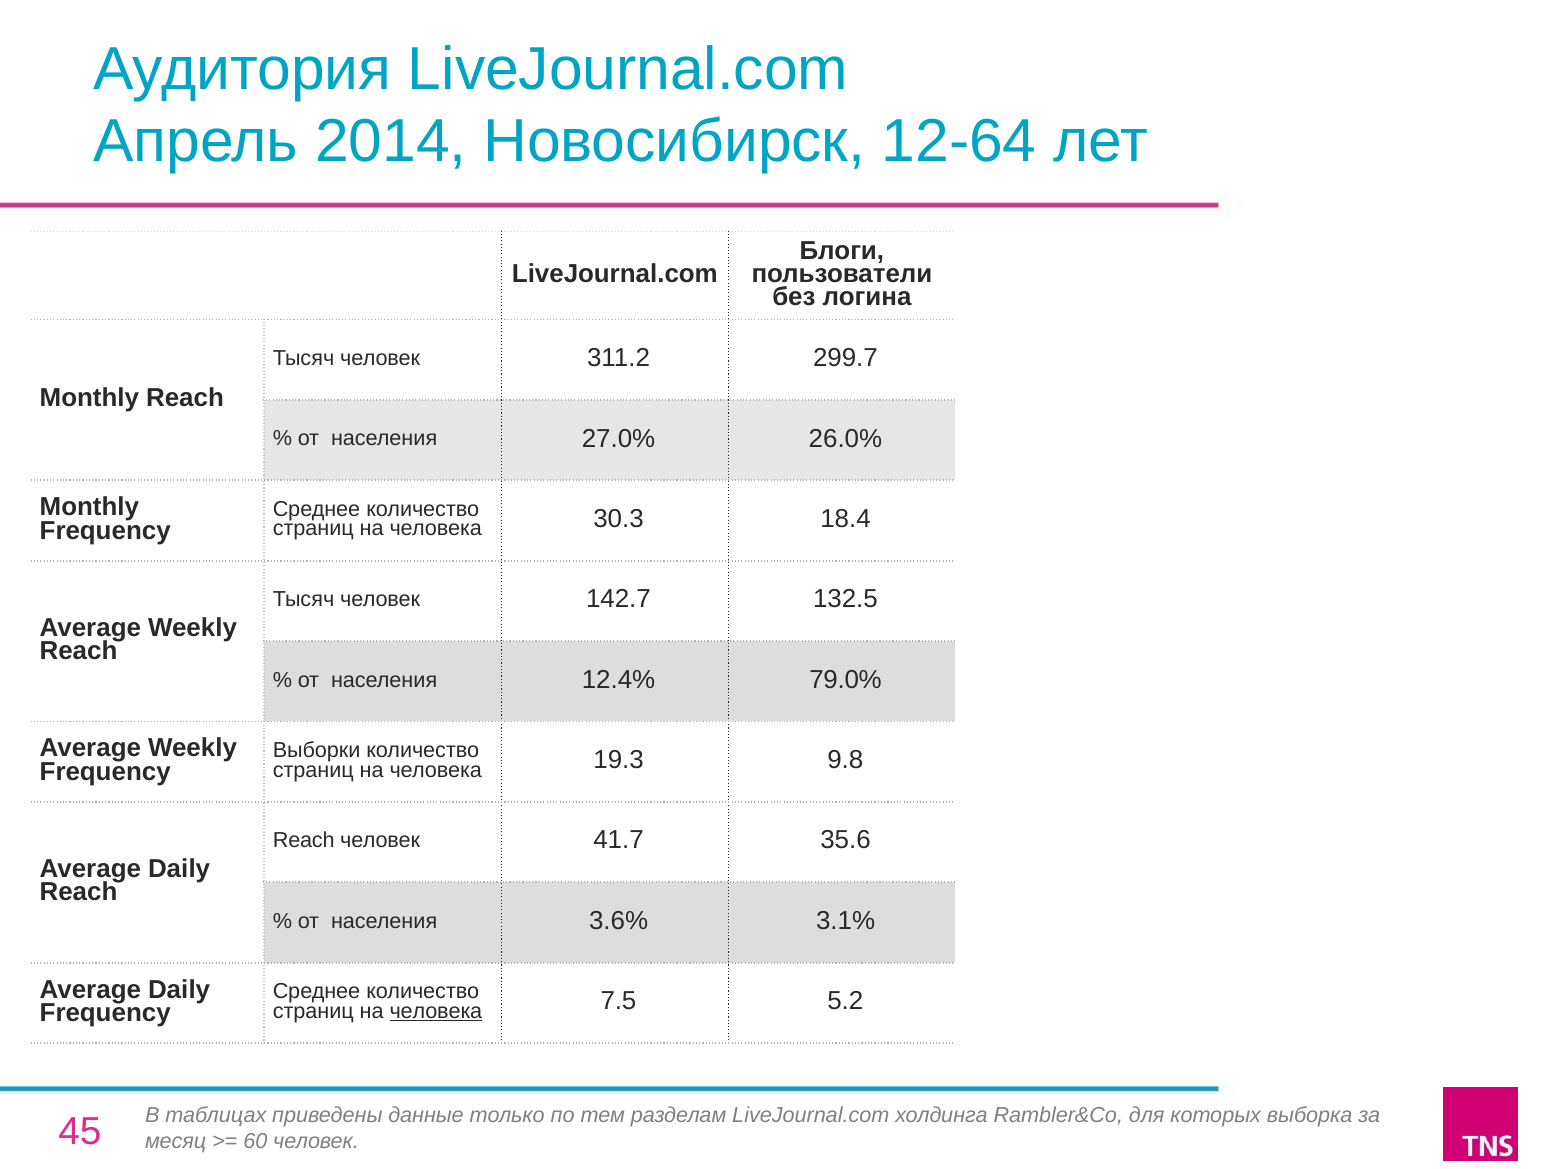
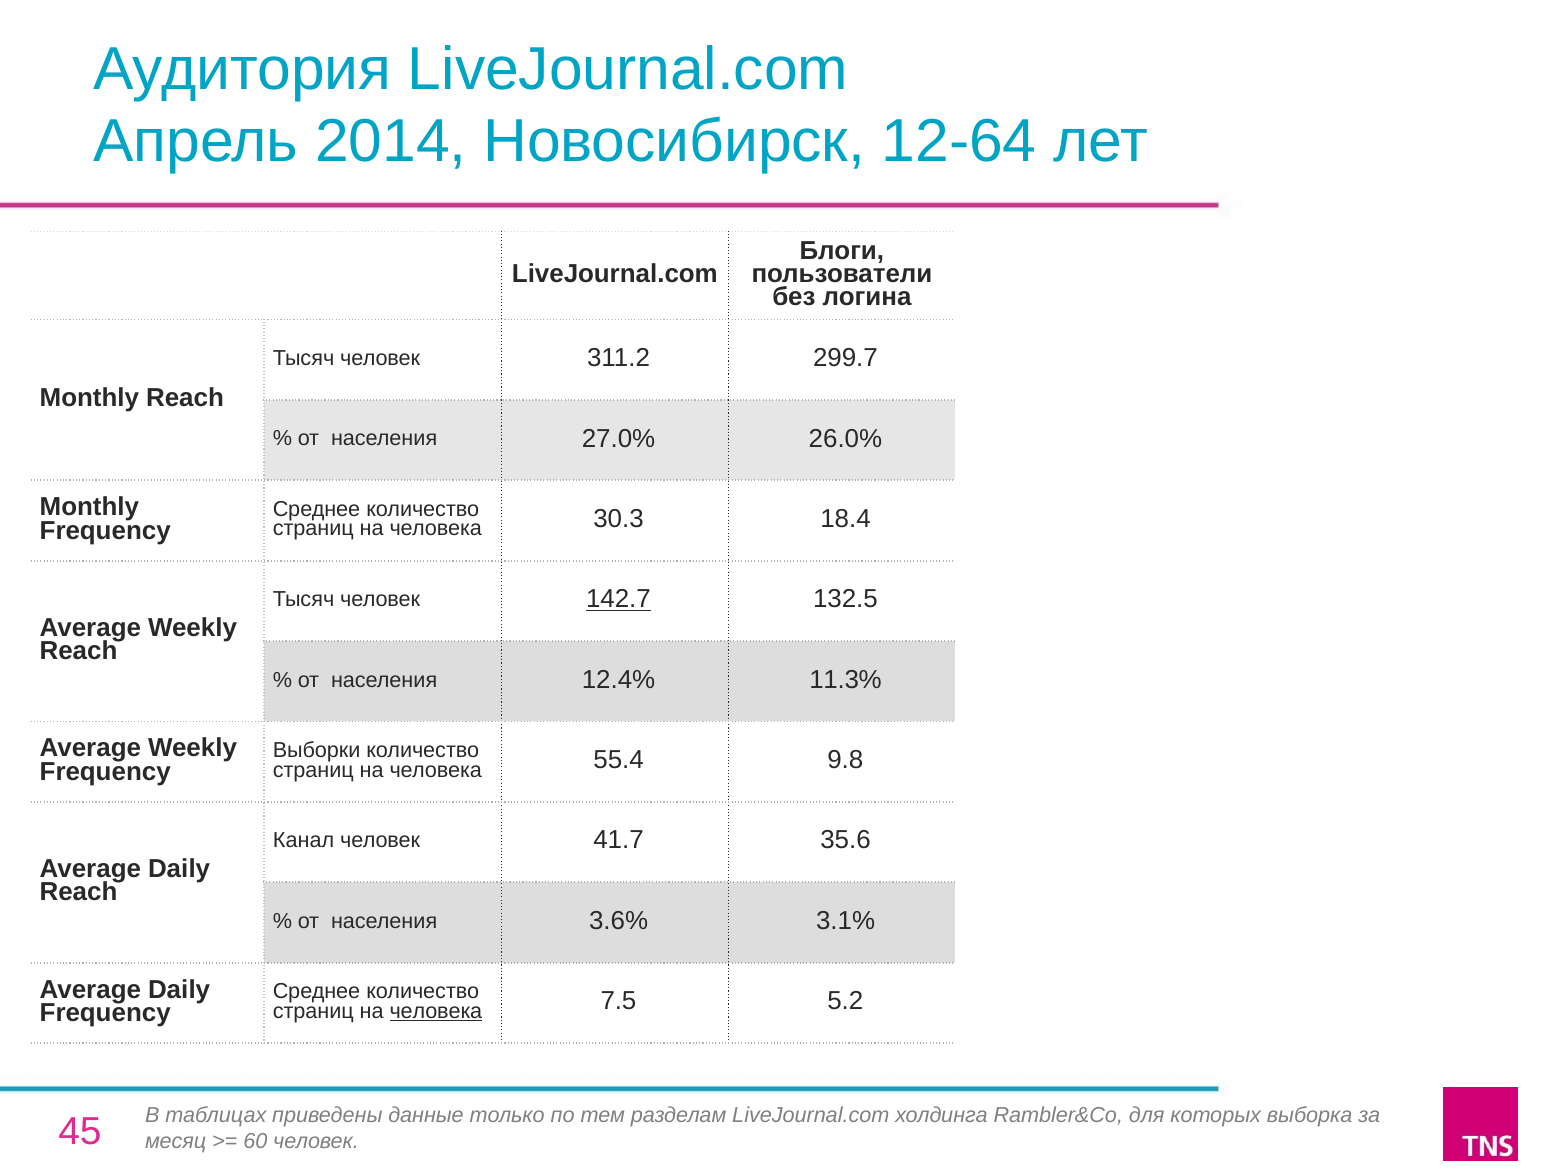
142.7 underline: none -> present
79.0%: 79.0% -> 11.3%
19.3: 19.3 -> 55.4
Reach at (304, 840): Reach -> Канал
